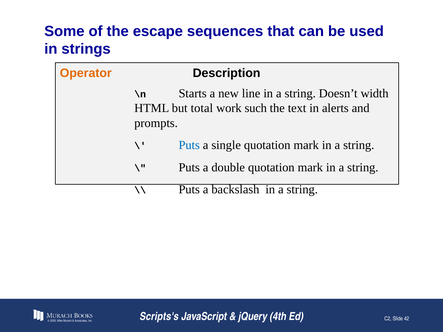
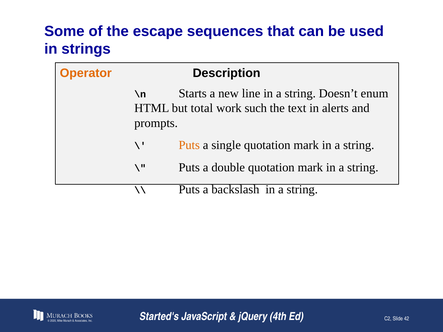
width: width -> enum
Puts at (189, 145) colour: blue -> orange
Scripts's: Scripts's -> Started's
